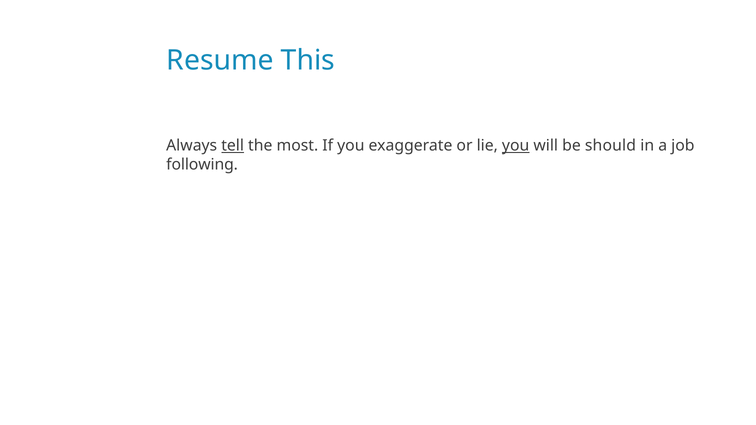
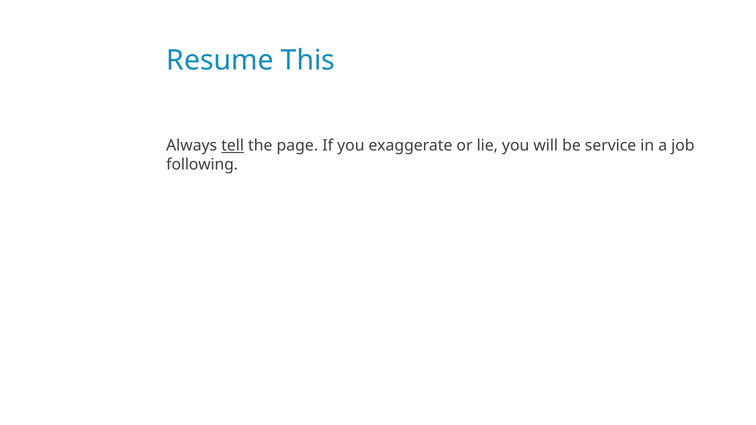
most: most -> page
you at (516, 146) underline: present -> none
should: should -> service
